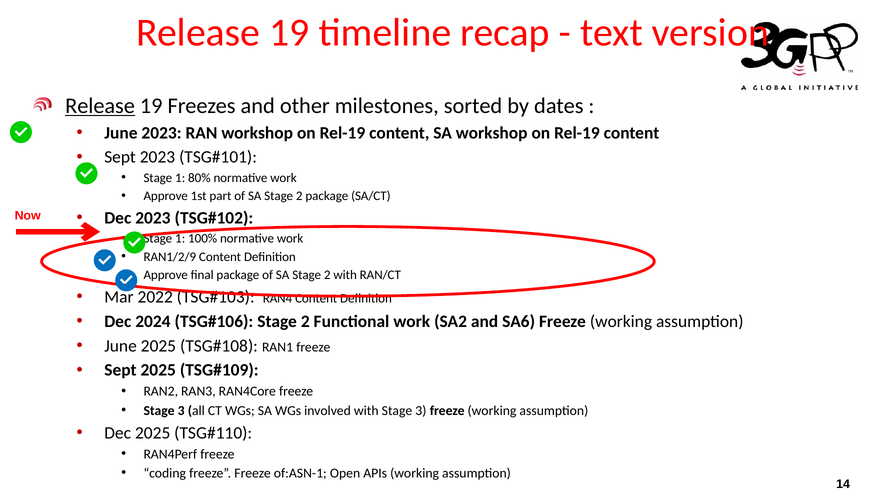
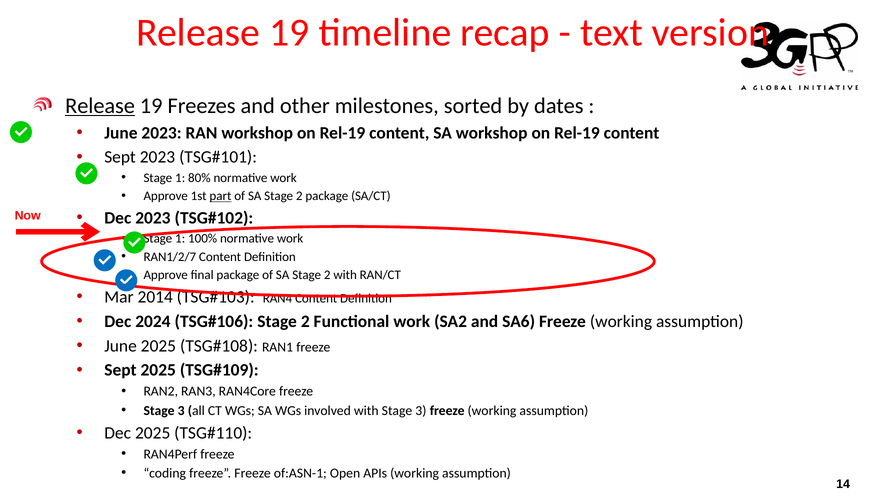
part underline: none -> present
RAN1/2/9: RAN1/2/9 -> RAN1/2/7
2022: 2022 -> 2014
